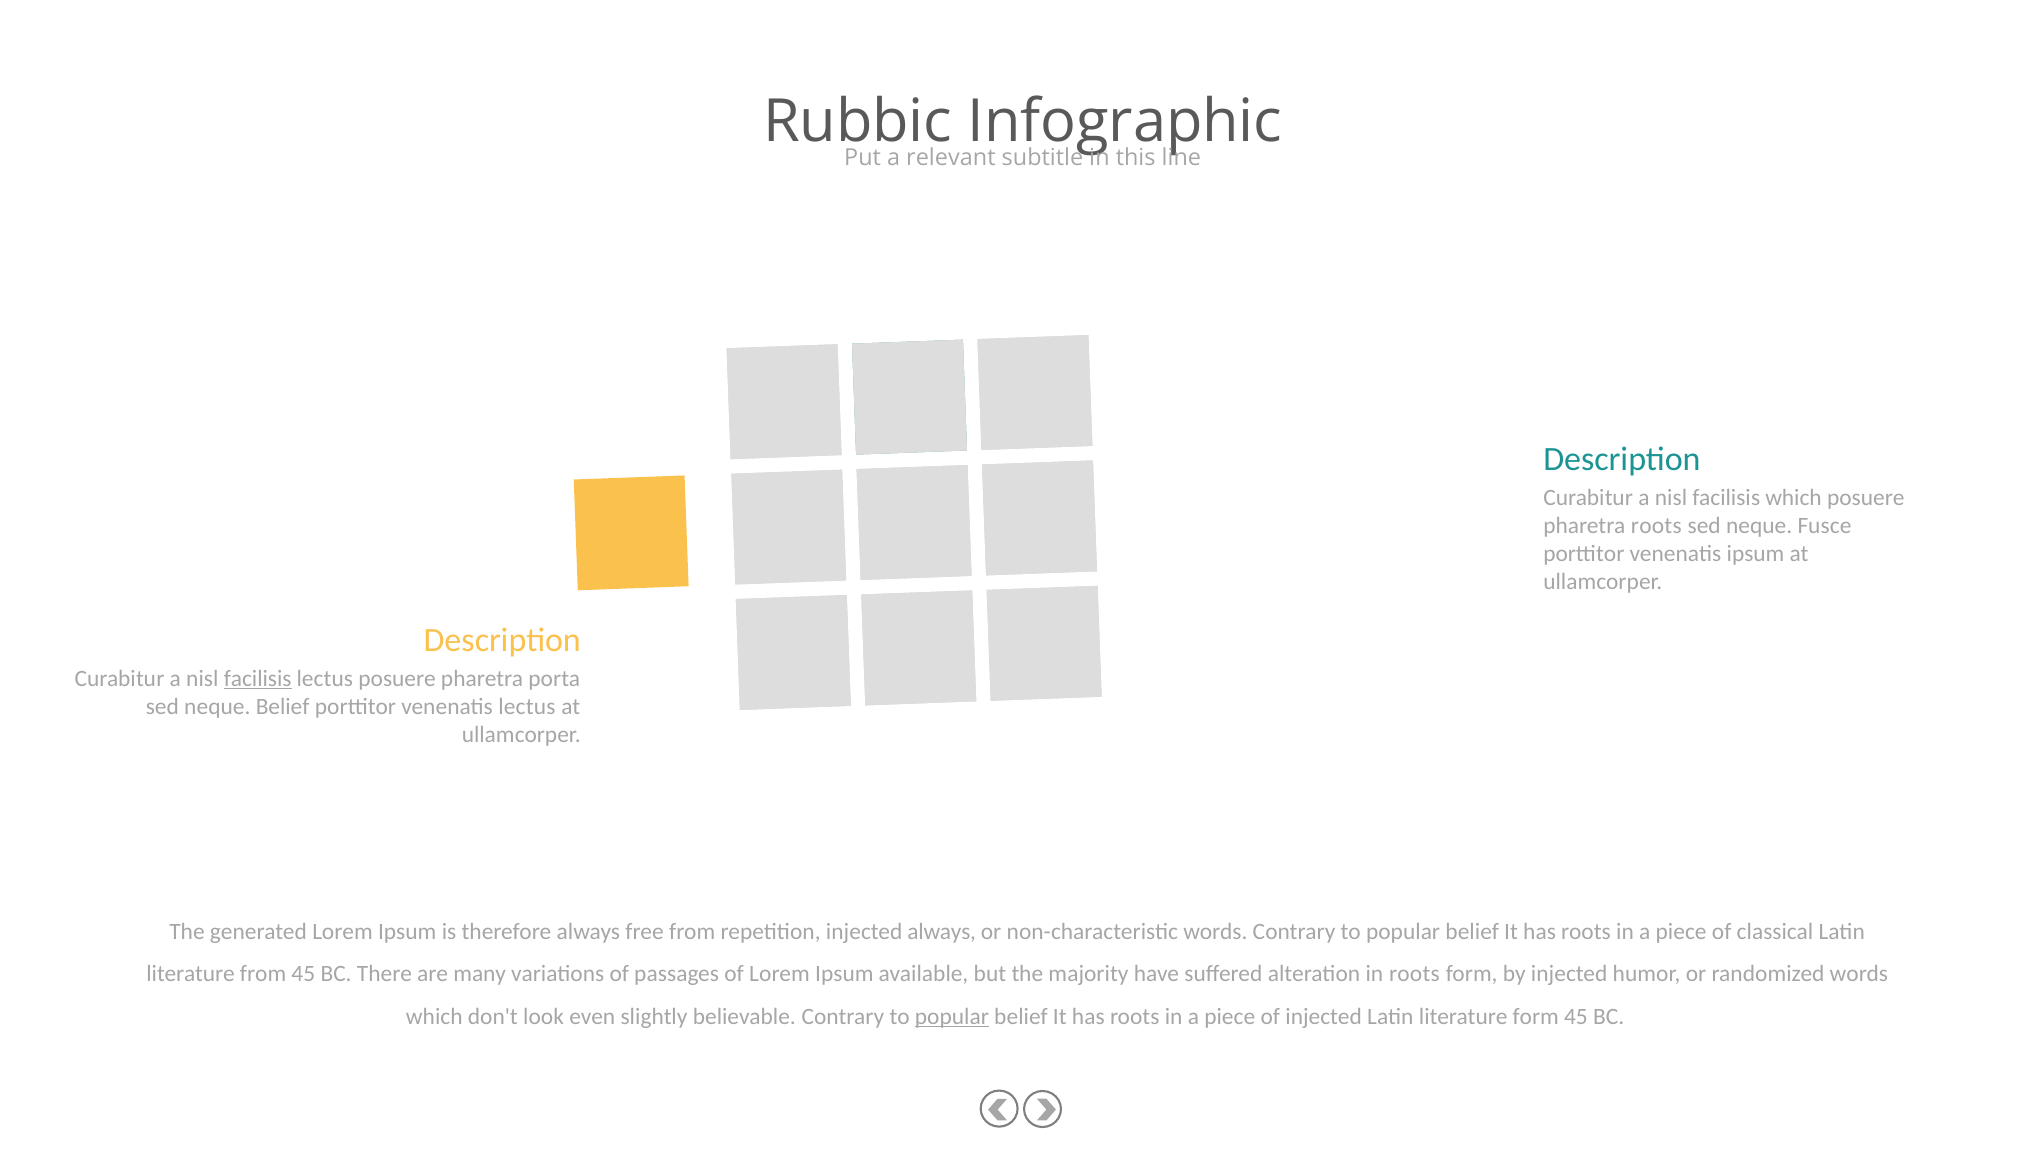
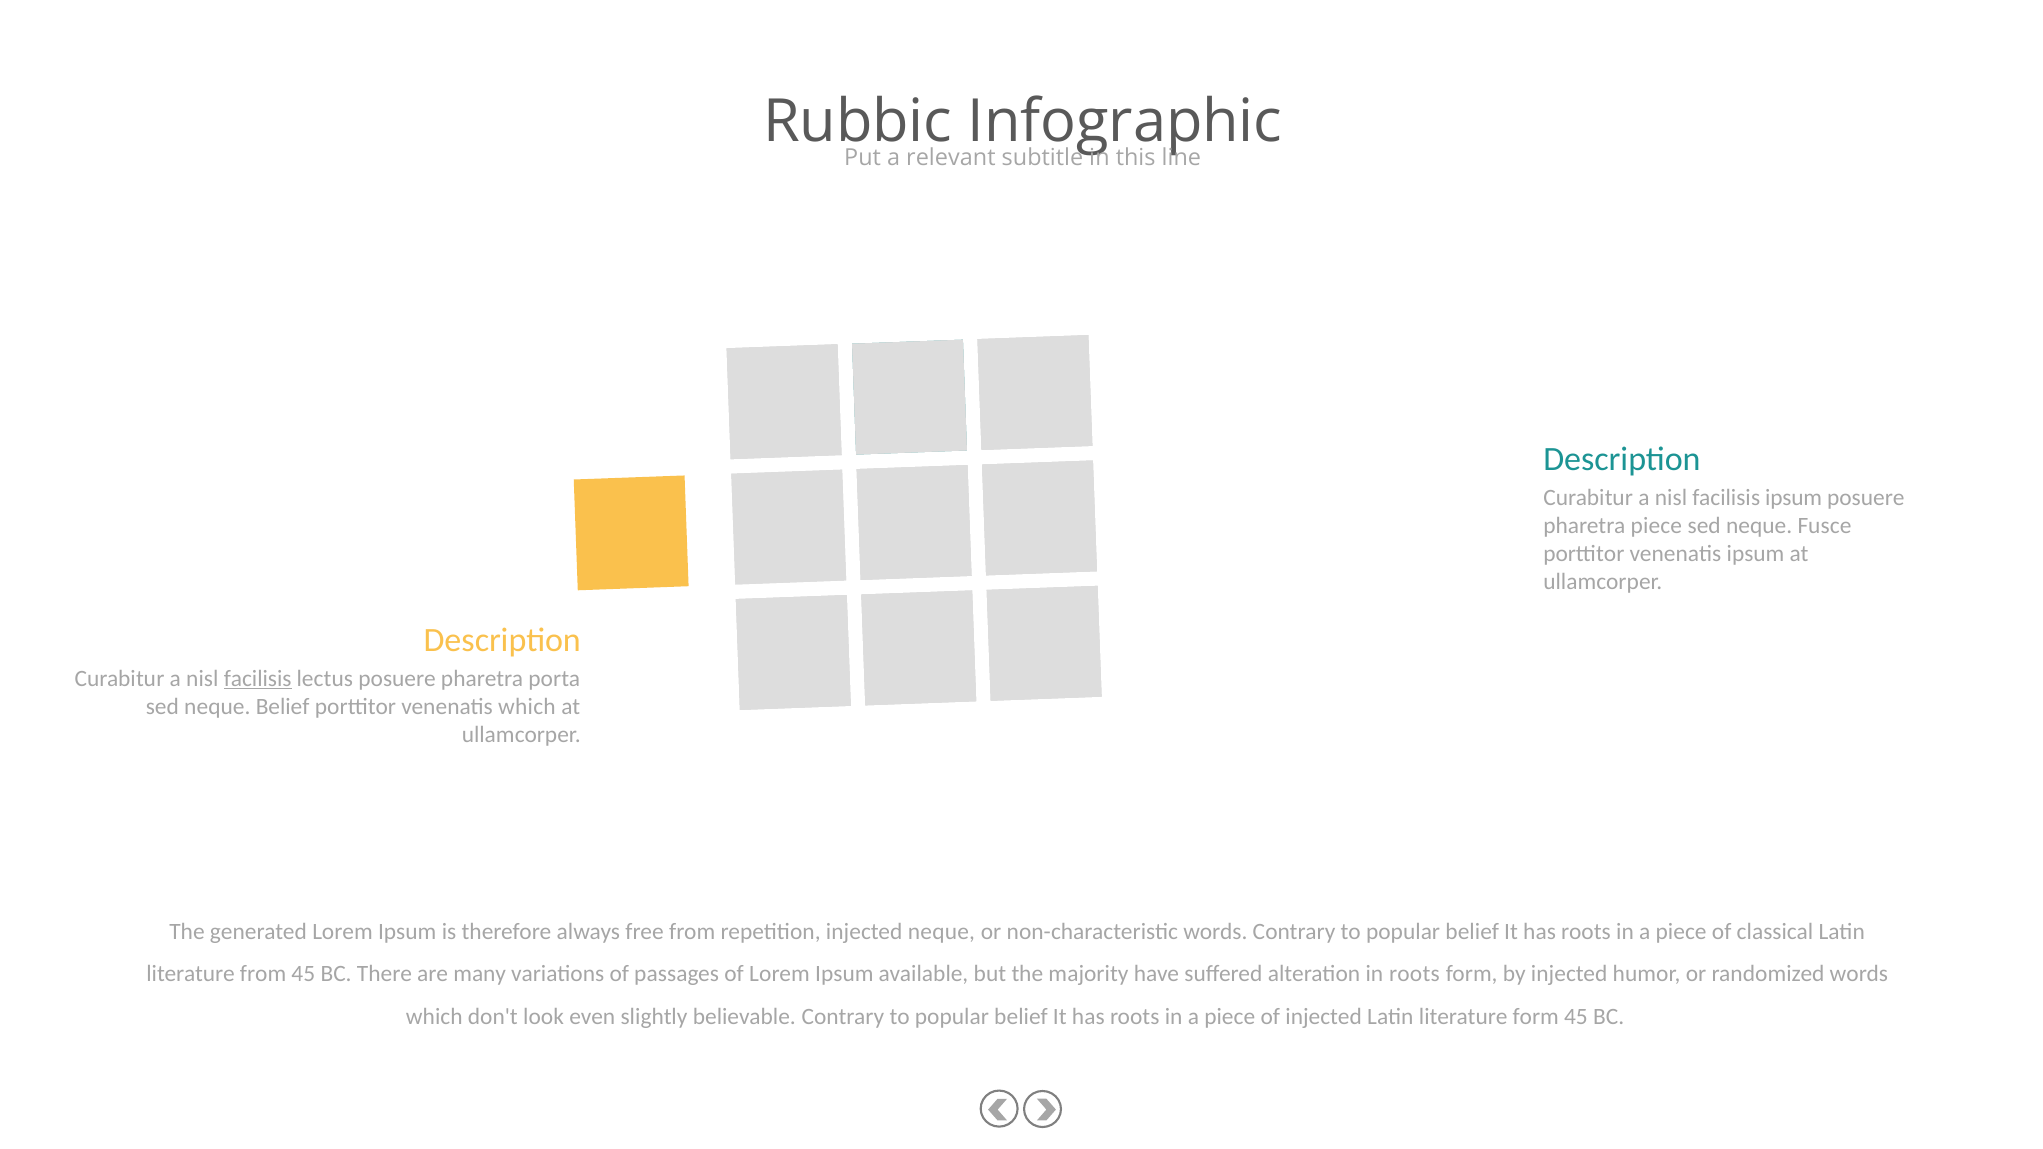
facilisis which: which -> ipsum
pharetra roots: roots -> piece
venenatis lectus: lectus -> which
injected always: always -> neque
popular at (952, 1016) underline: present -> none
